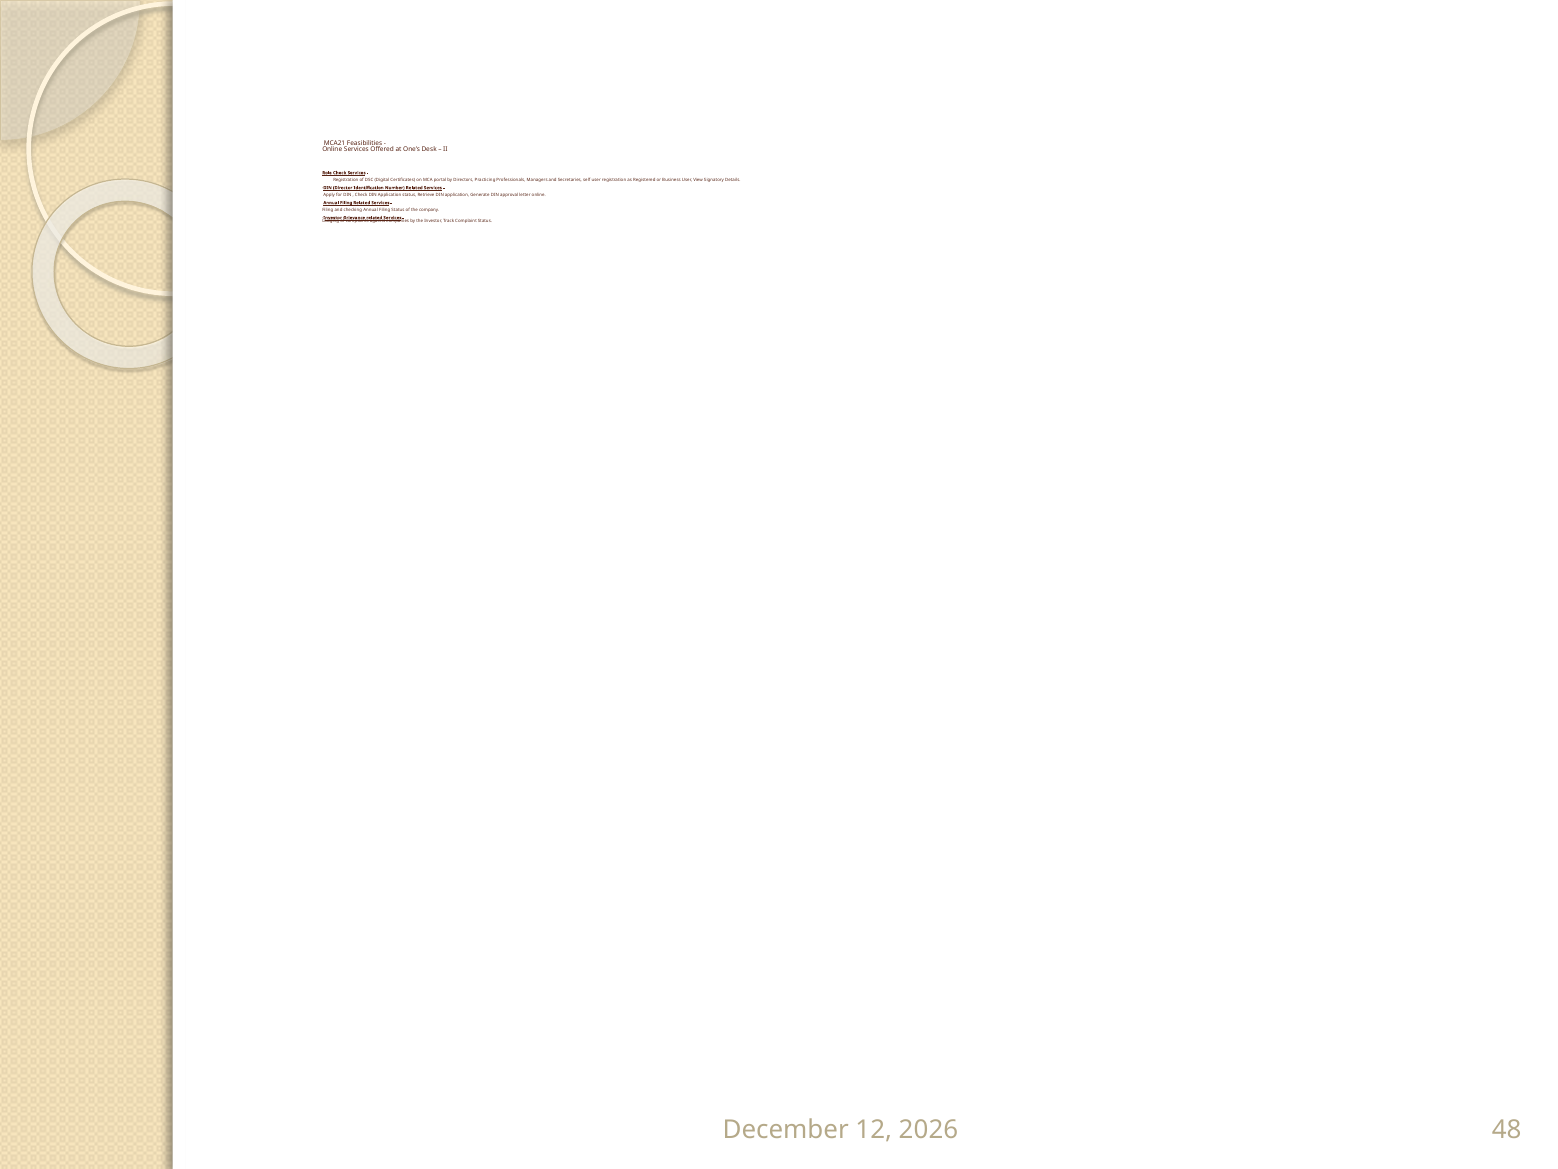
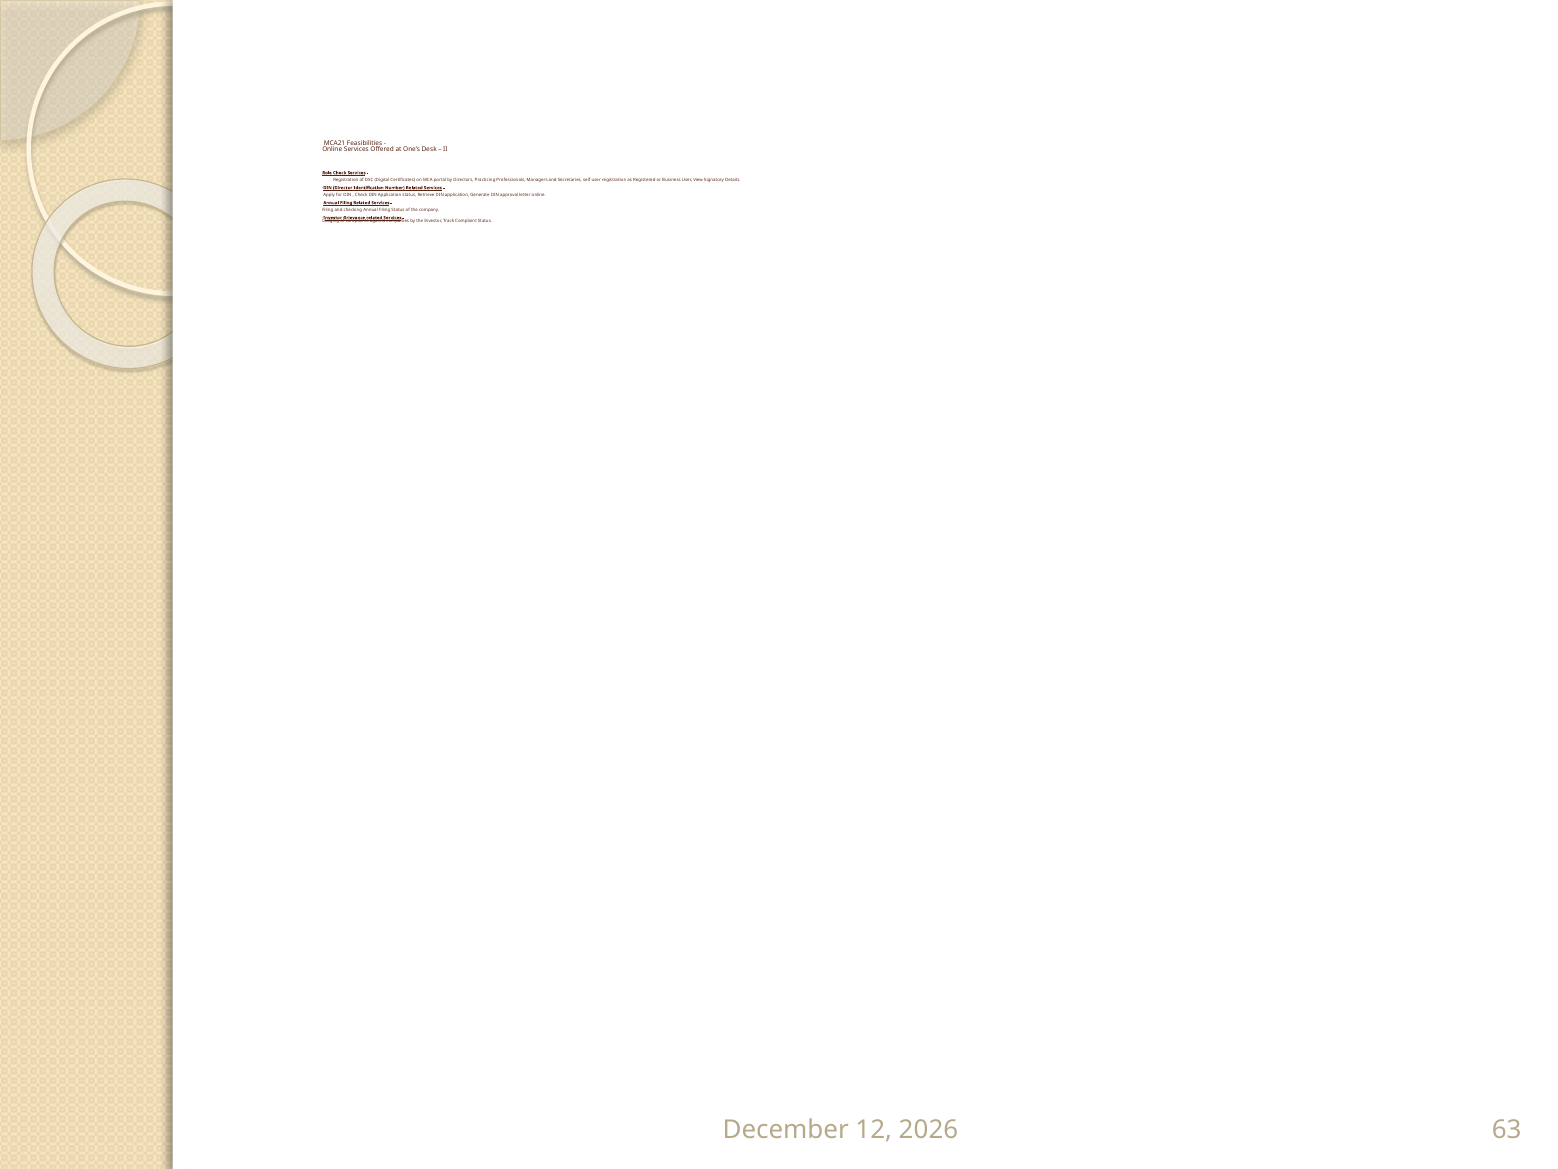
48: 48 -> 63
